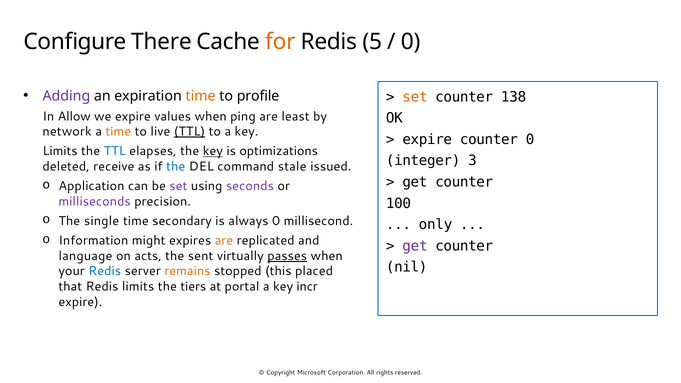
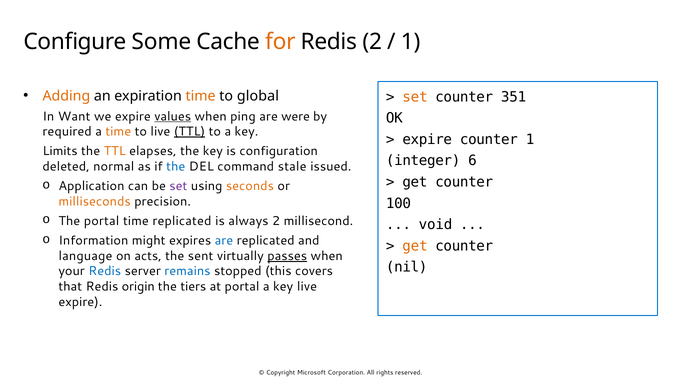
There: There -> Some
Redis 5: 5 -> 2
0 at (411, 42): 0 -> 1
Adding colour: purple -> orange
profile: profile -> global
138: 138 -> 351
Allow: Allow -> Want
values underline: none -> present
least: least -> were
network: network -> required
counter 0: 0 -> 1
TTL at (115, 151) colour: blue -> orange
key at (213, 151) underline: present -> none
optimizations: optimizations -> configuration
3: 3 -> 6
receive: receive -> normal
seconds colour: purple -> orange
milliseconds colour: purple -> orange
The single: single -> portal
time secondary: secondary -> replicated
always 0: 0 -> 2
only: only -> void
are at (224, 241) colour: orange -> blue
get at (415, 246) colour: purple -> orange
remains colour: orange -> blue
placed: placed -> covers
Redis limits: limits -> origin
key incr: incr -> live
